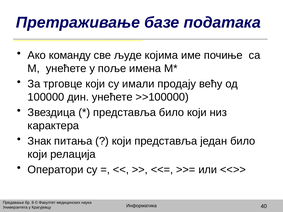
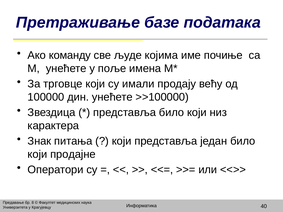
релација: релација -> продајне
